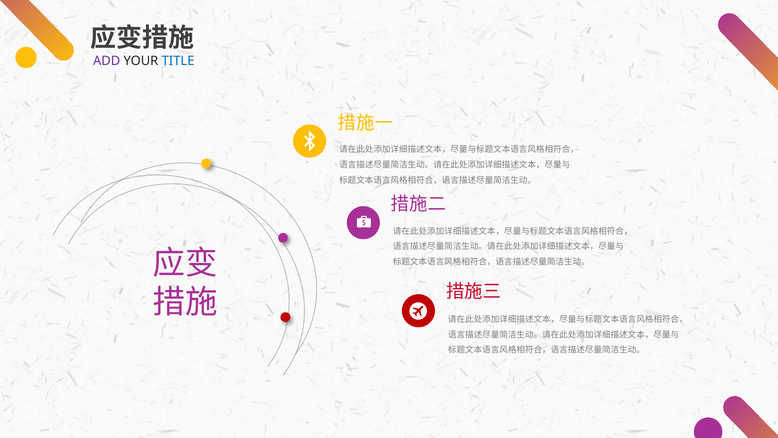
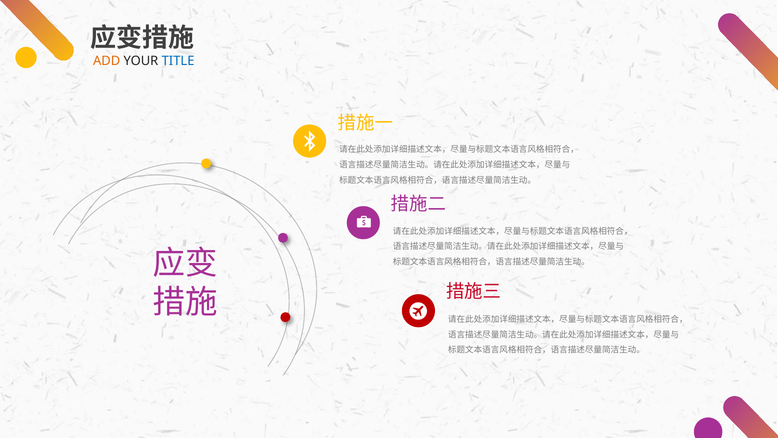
ADD colour: purple -> orange
